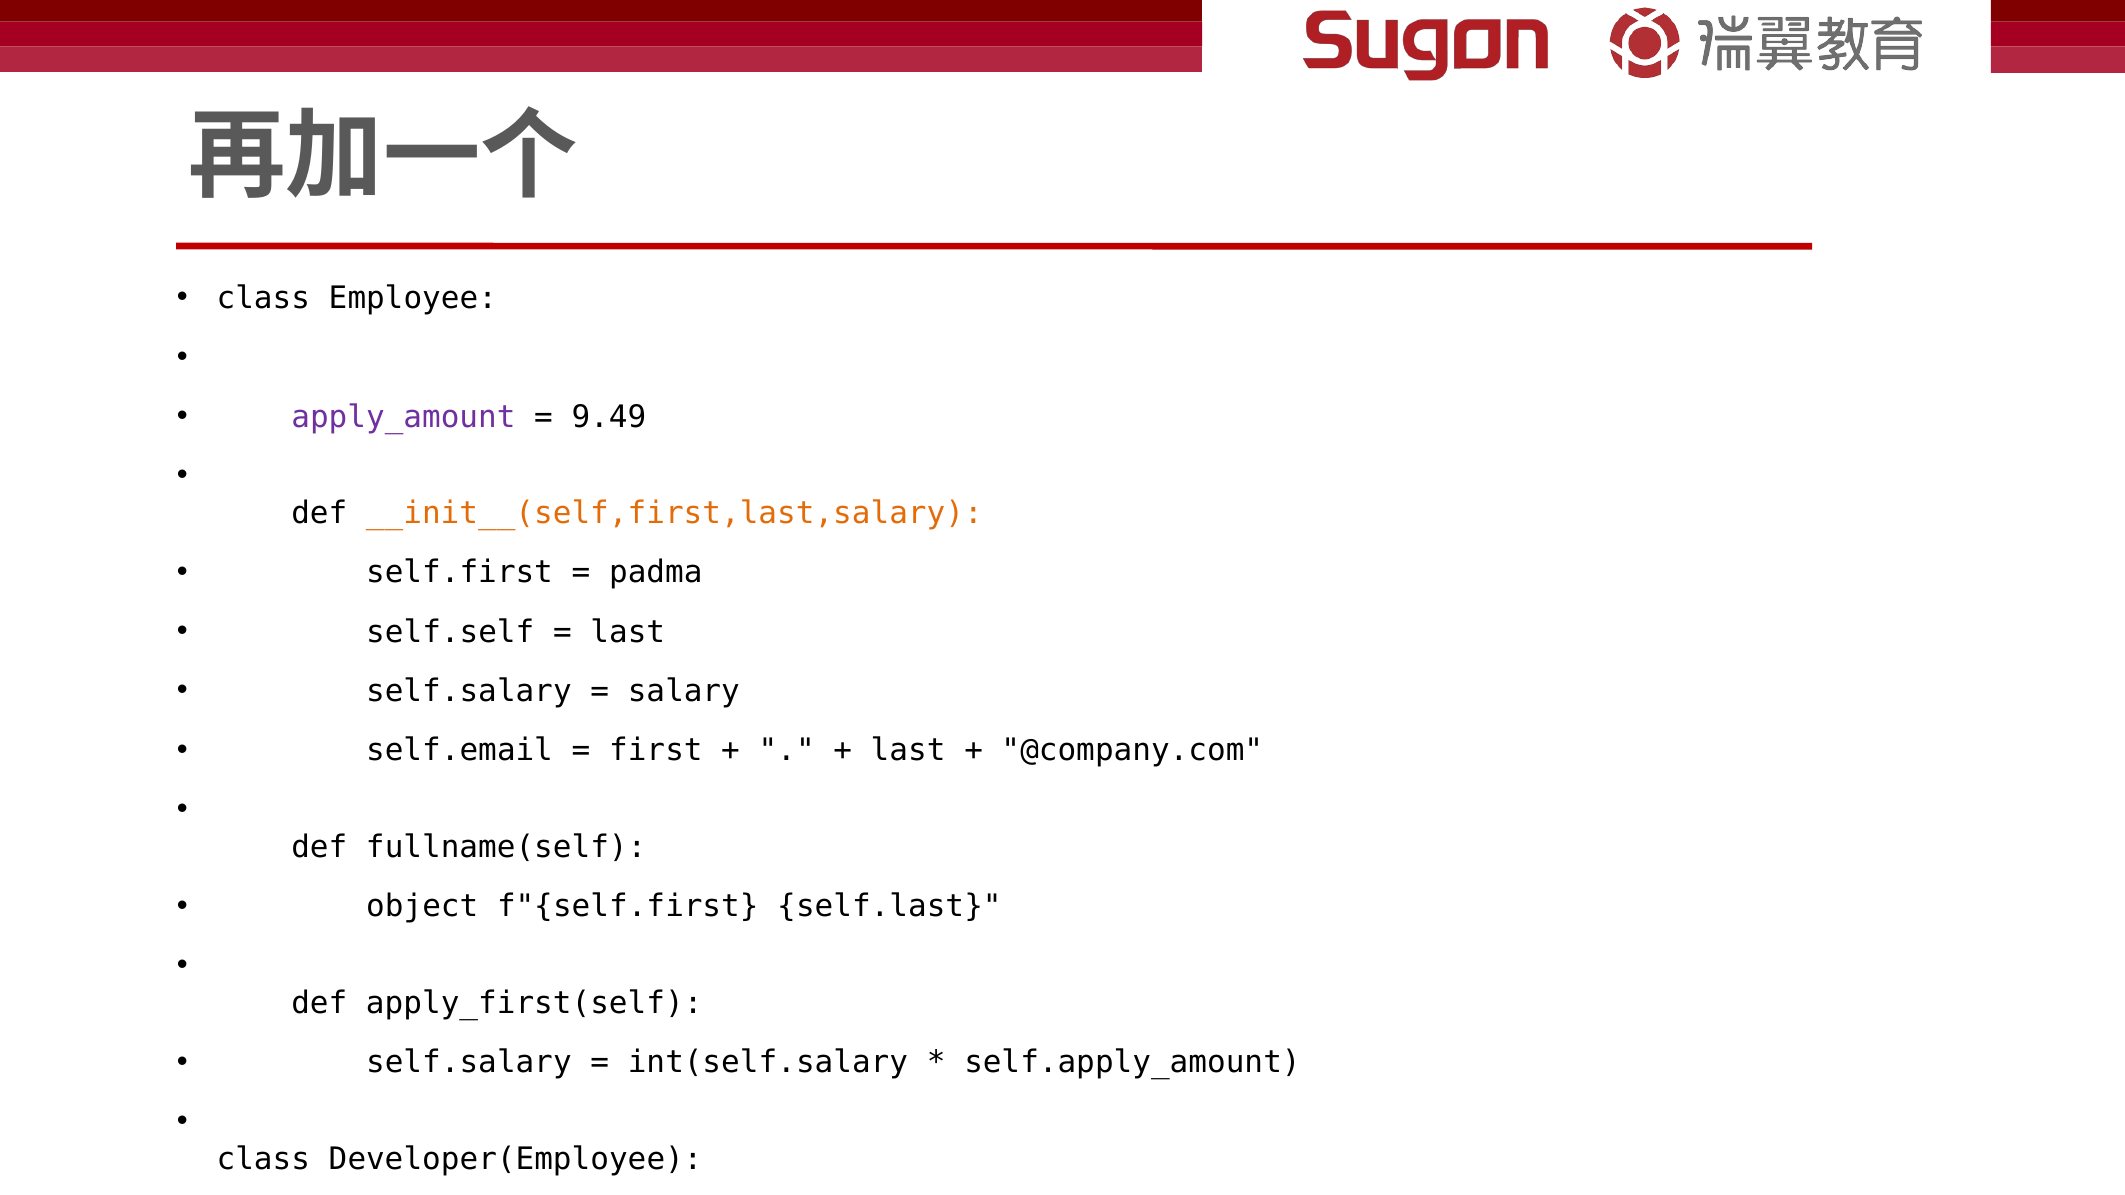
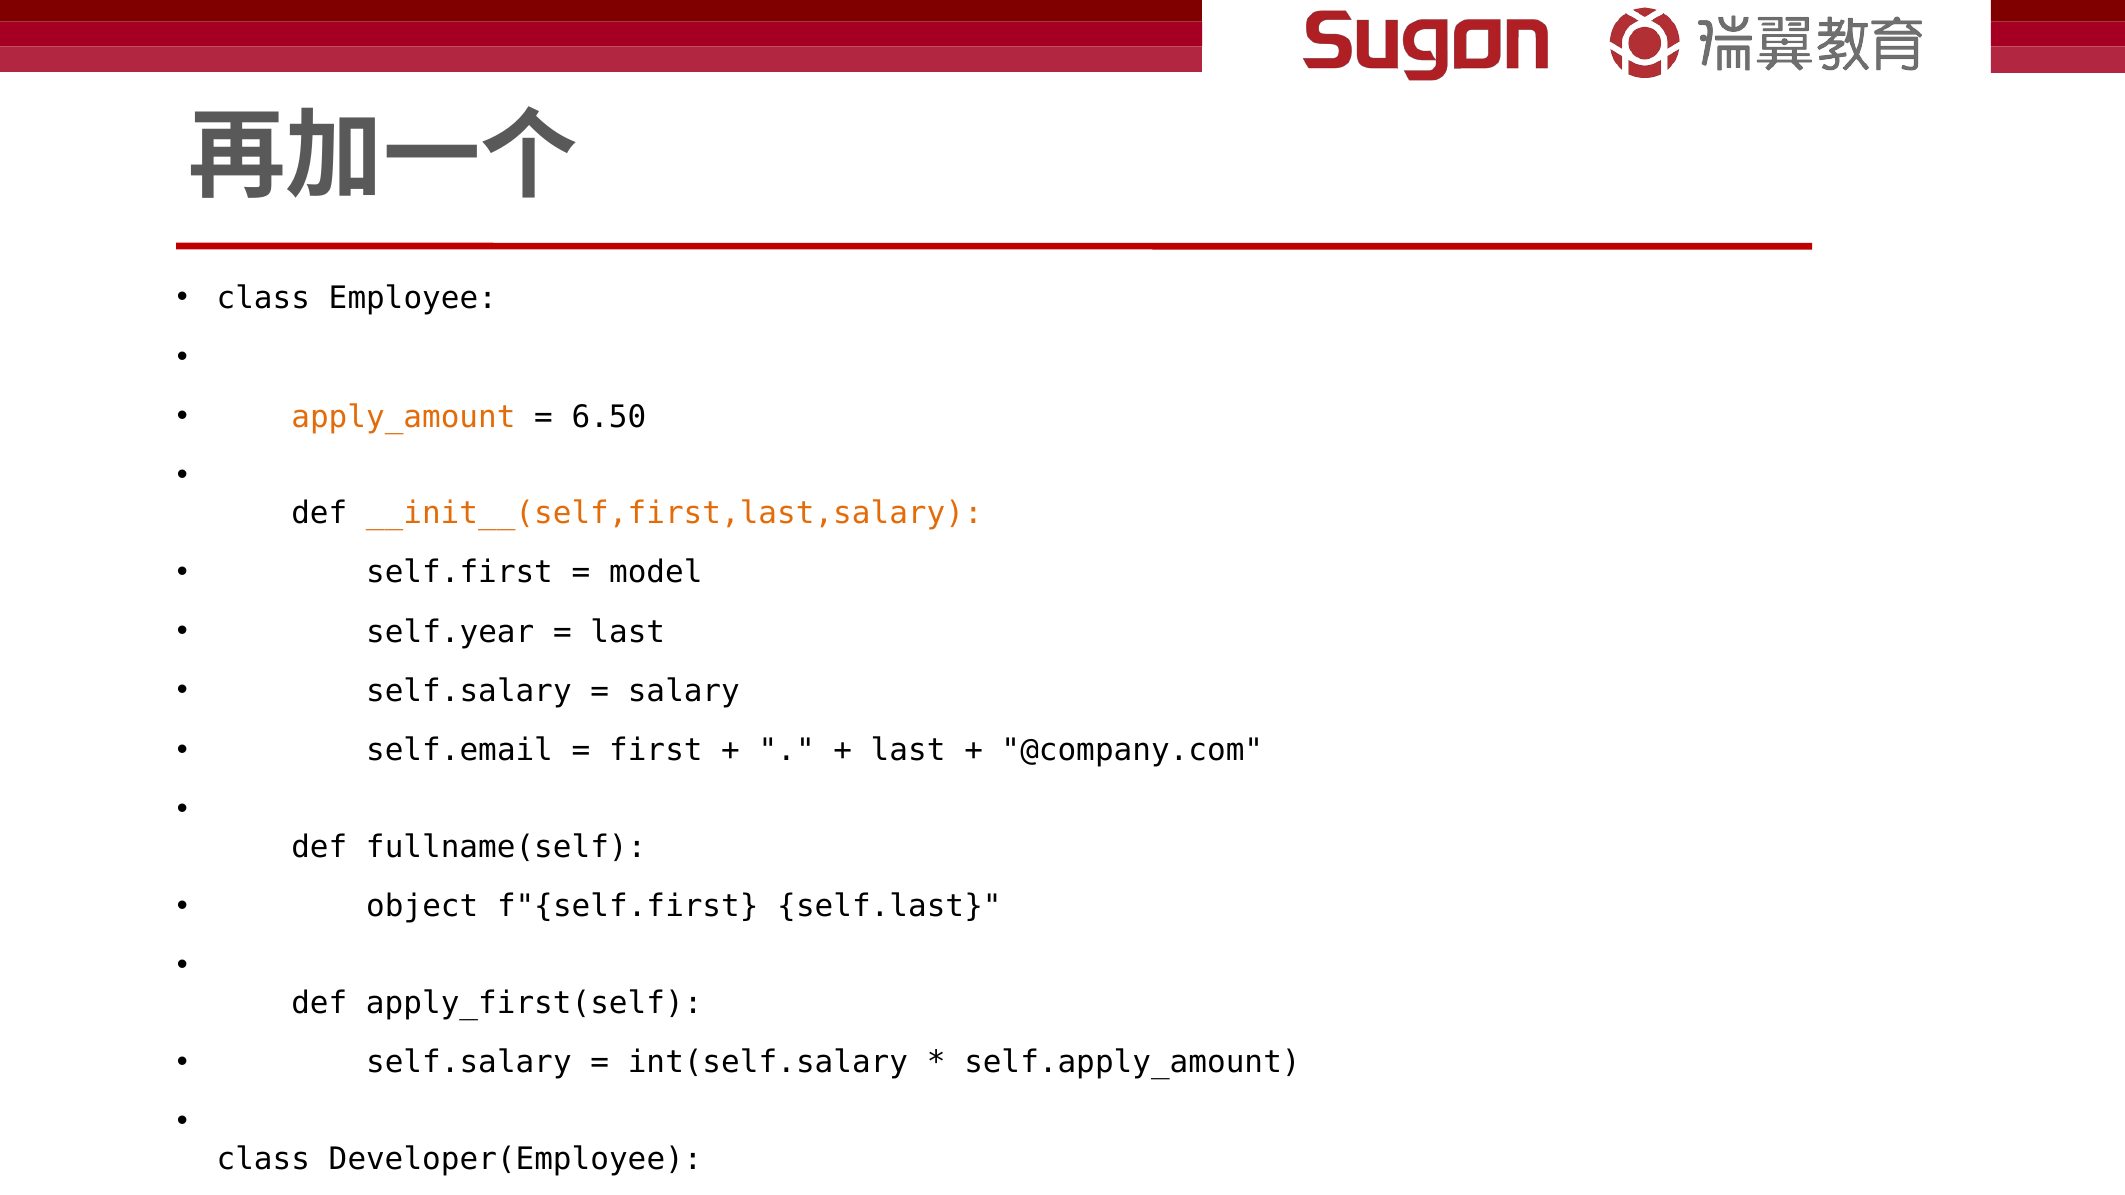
apply_amount at (403, 417) colour: purple -> orange
9.49: 9.49 -> 6.50
padma: padma -> model
self.self: self.self -> self.year
